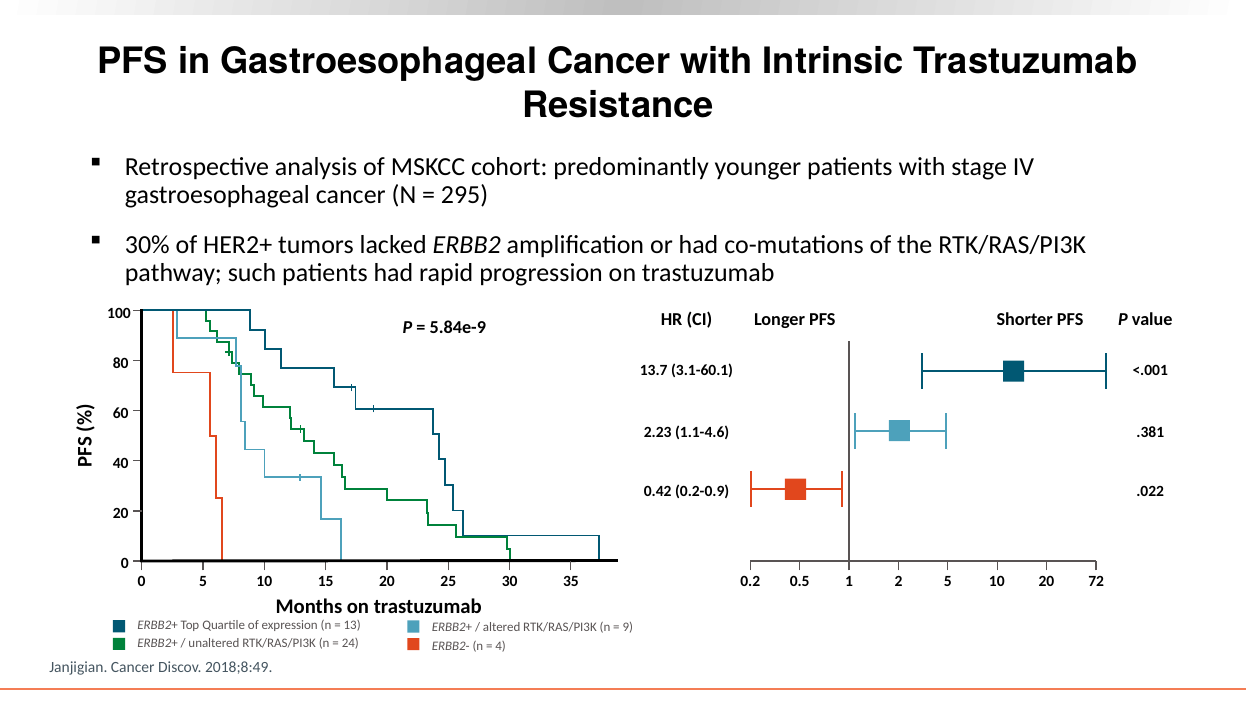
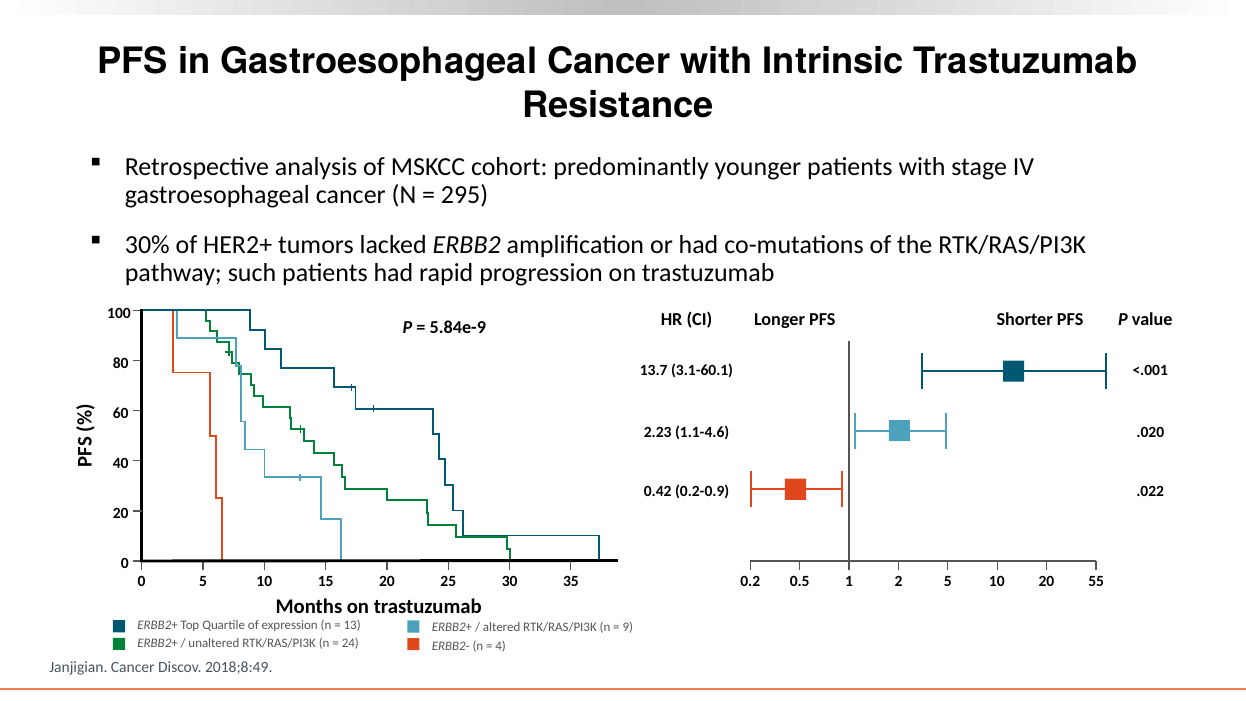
.381: .381 -> .020
72: 72 -> 55
